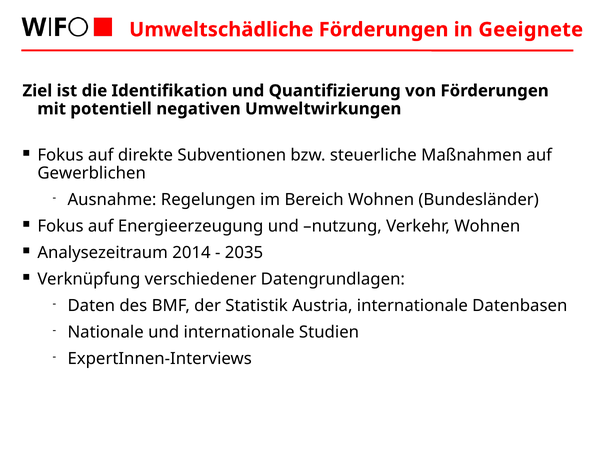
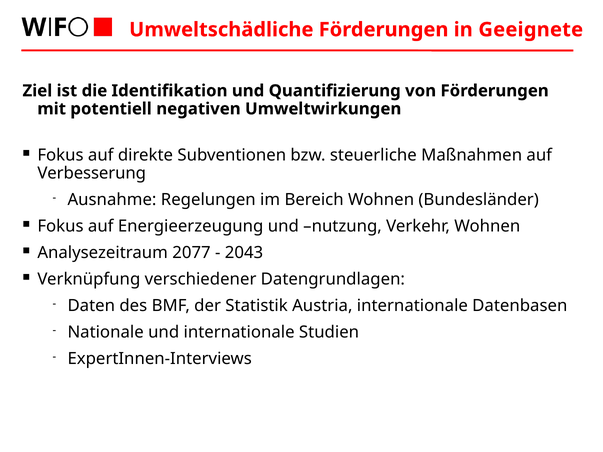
Gewerblichen: Gewerblichen -> Verbesserung
2014: 2014 -> 2077
2035: 2035 -> 2043
